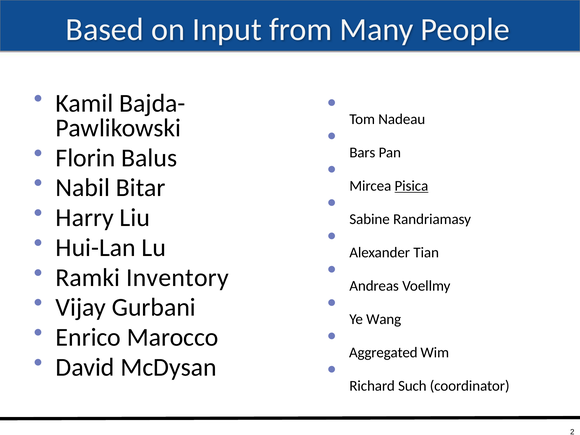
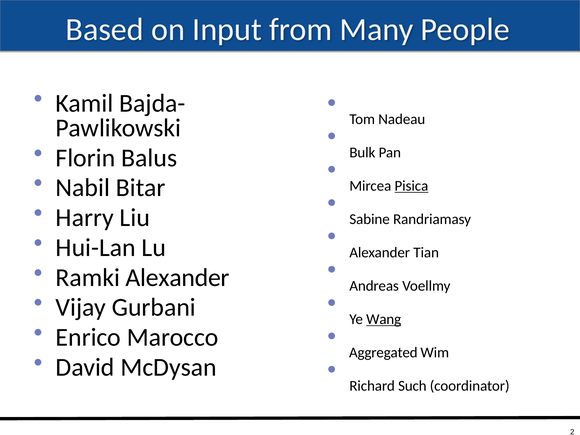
Bars: Bars -> Bulk
Ramki Inventory: Inventory -> Alexander
Wang underline: none -> present
